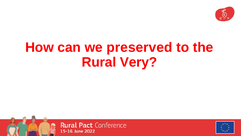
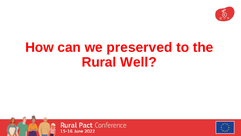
Very: Very -> Well
